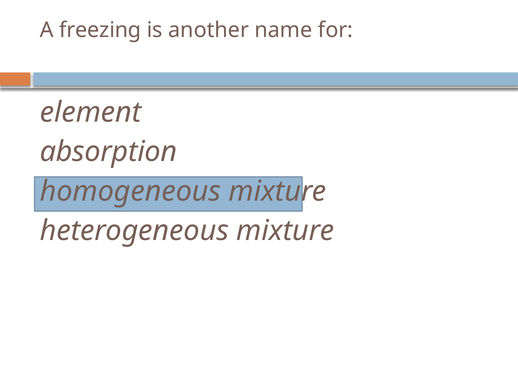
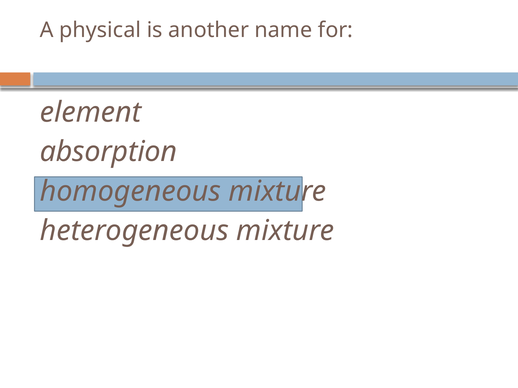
freezing: freezing -> physical
